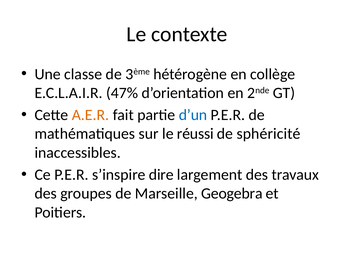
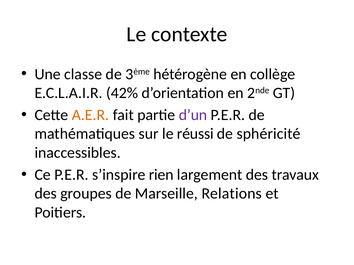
47%: 47% -> 42%
d’un colour: blue -> purple
dire: dire -> rien
Geogebra: Geogebra -> Relations
